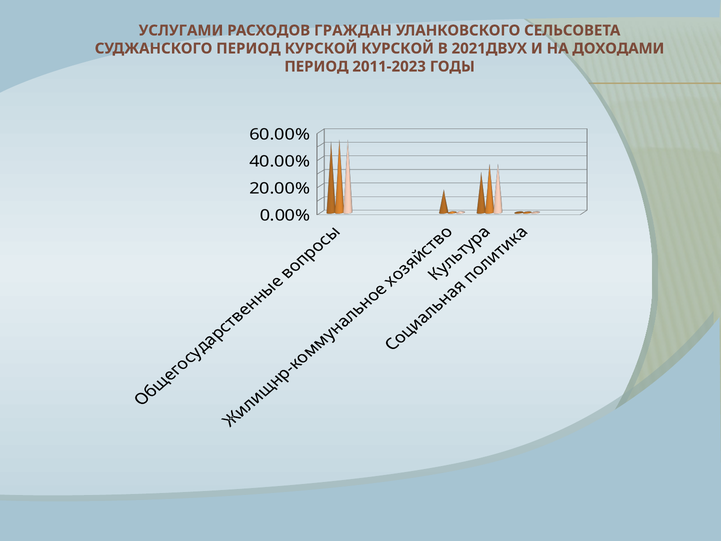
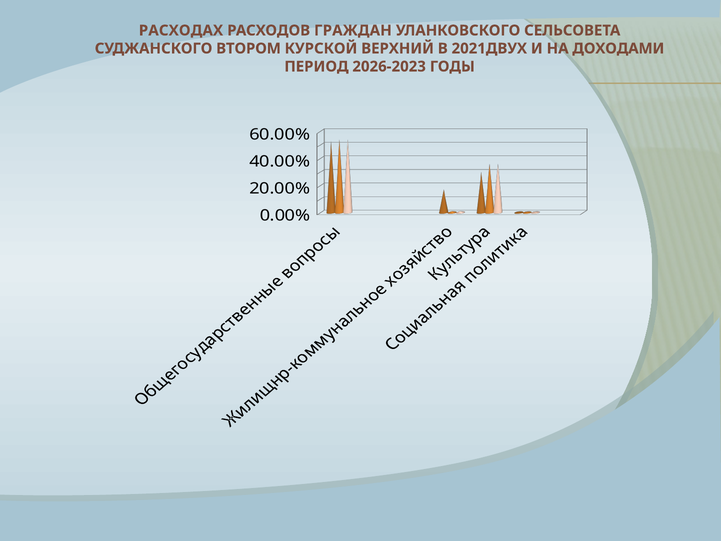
УСЛУГАМИ: УСЛУГАМИ -> РАСХОДАХ
СУДЖАНСКОГО ПЕРИОД: ПЕРИОД -> ВТОРОМ
КУРСКОЙ КУРСКОЙ: КУРСКОЙ -> ВЕРХНИЙ
2011-2023: 2011-2023 -> 2026-2023
